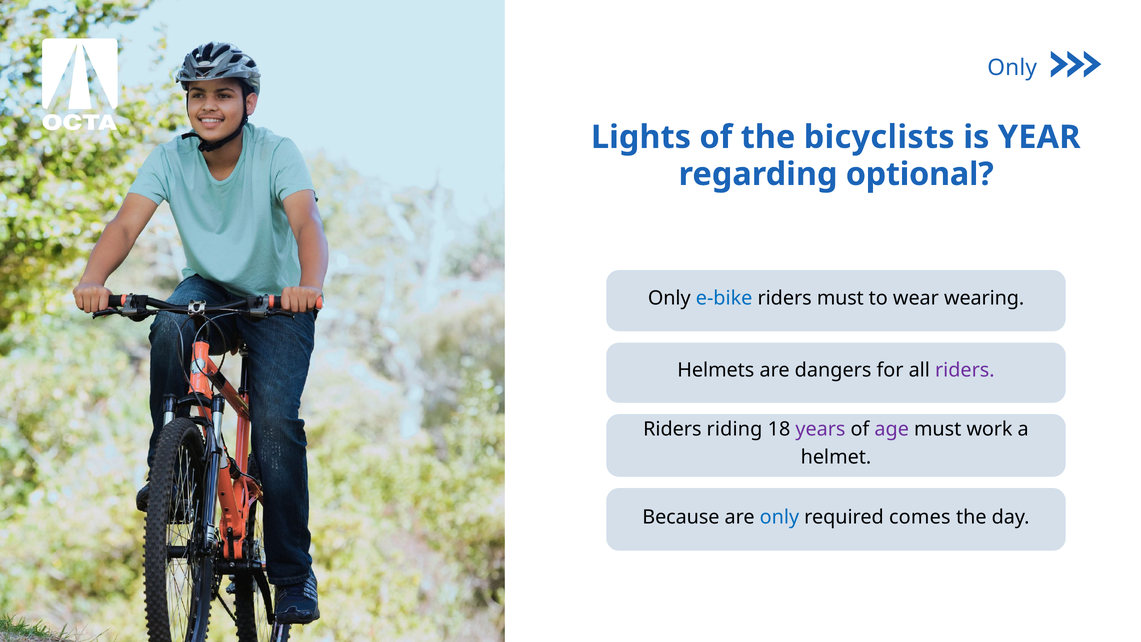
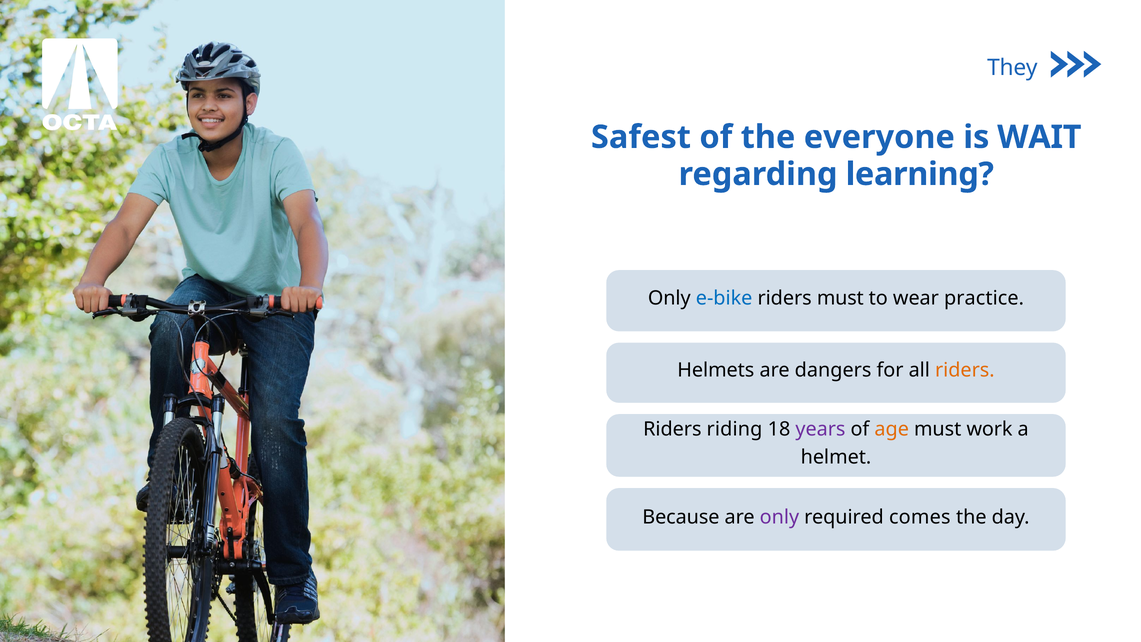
Only at (1012, 68): Only -> They
Lights: Lights -> Safest
bicyclists: bicyclists -> everyone
YEAR: YEAR -> WAIT
optional: optional -> learning
wearing: wearing -> practice
riders at (965, 370) colour: purple -> orange
age colour: purple -> orange
only at (779, 517) colour: blue -> purple
